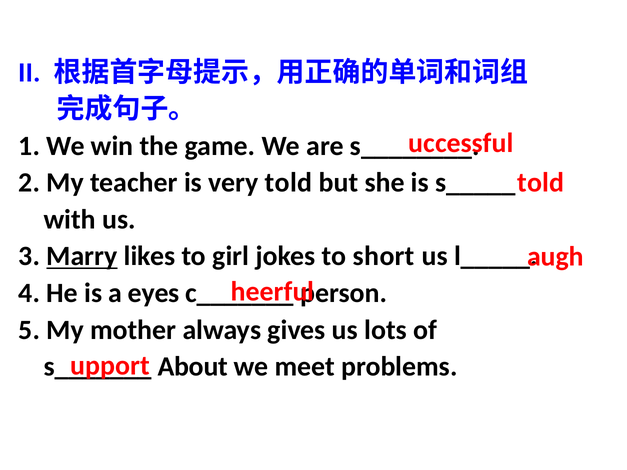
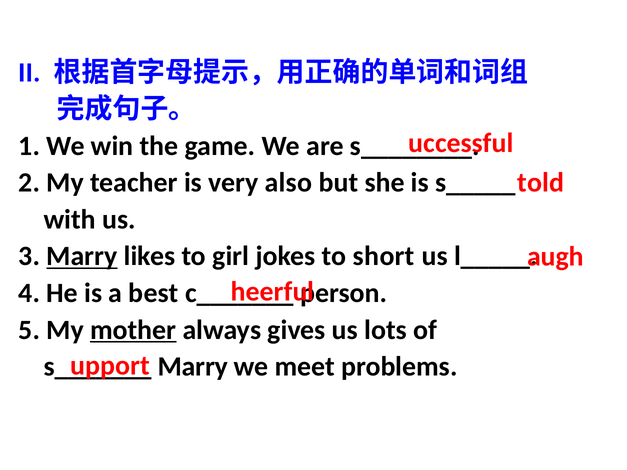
very told: told -> also
eyes: eyes -> best
mother underline: none -> present
About at (193, 367): About -> Marry
